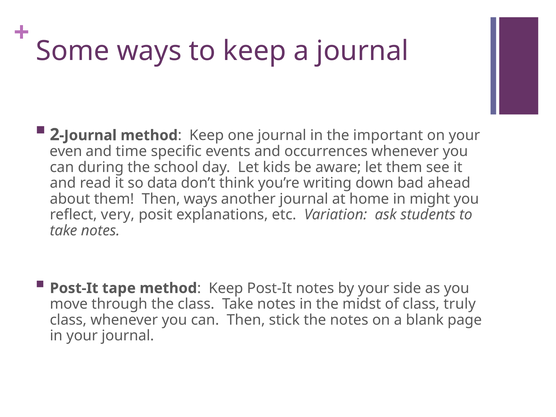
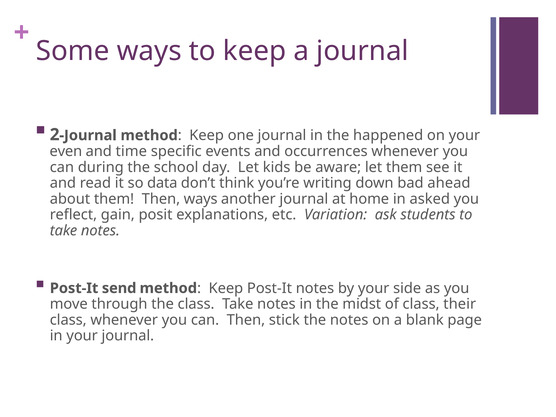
important: important -> happened
might: might -> asked
very: very -> gain
tape: tape -> send
truly: truly -> their
